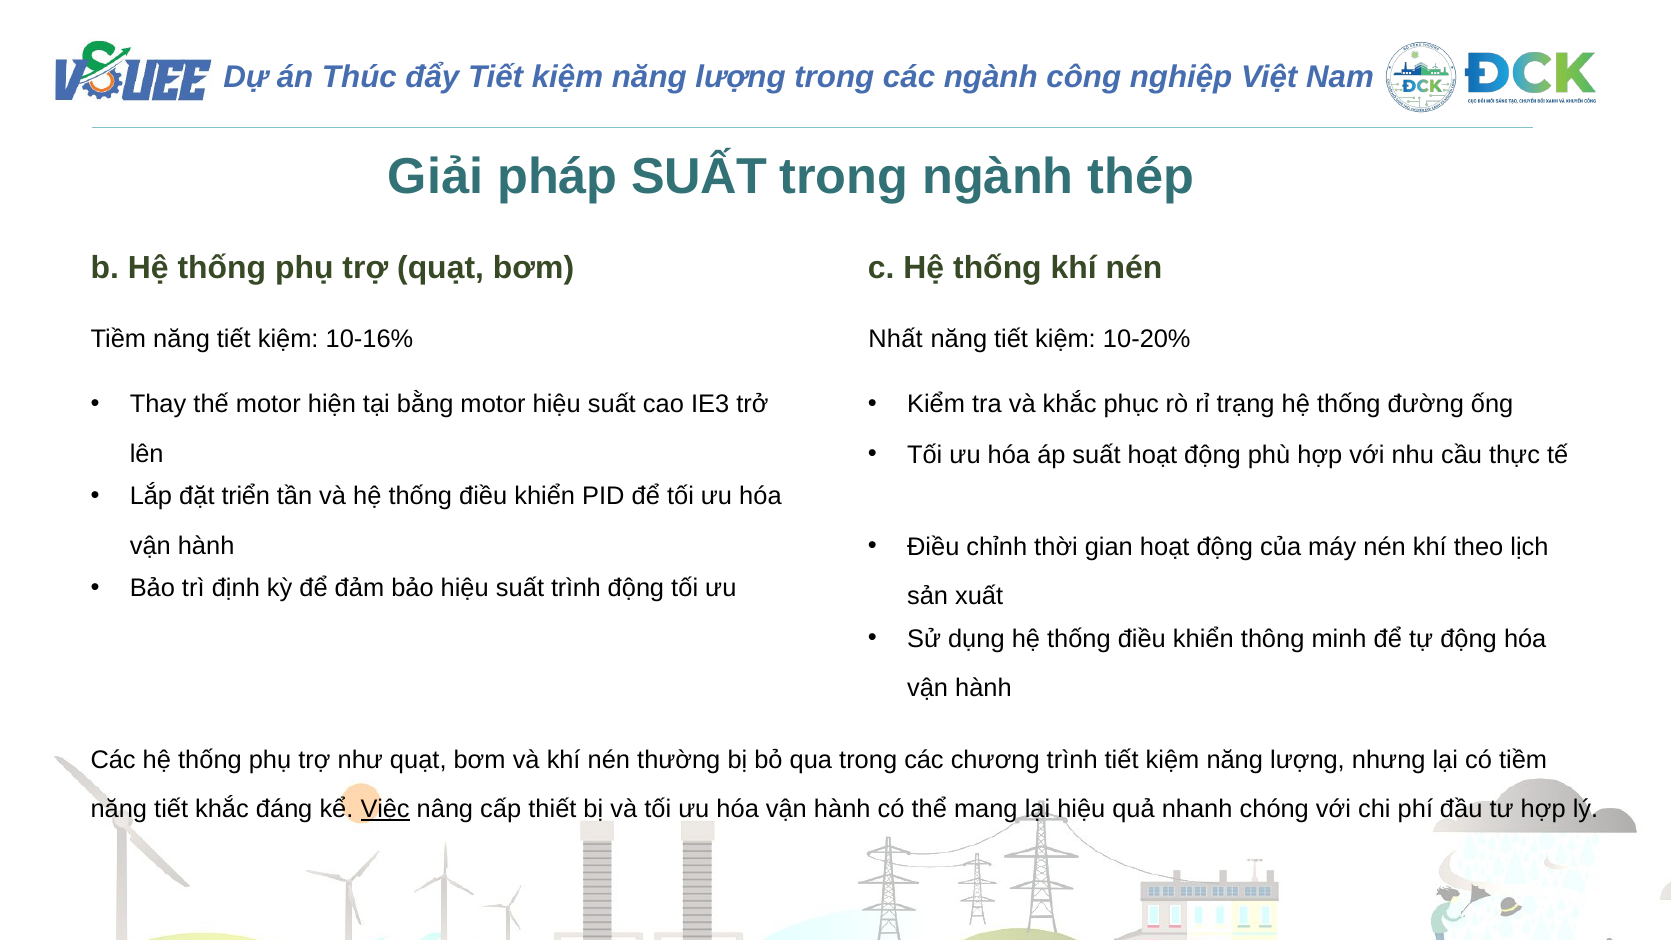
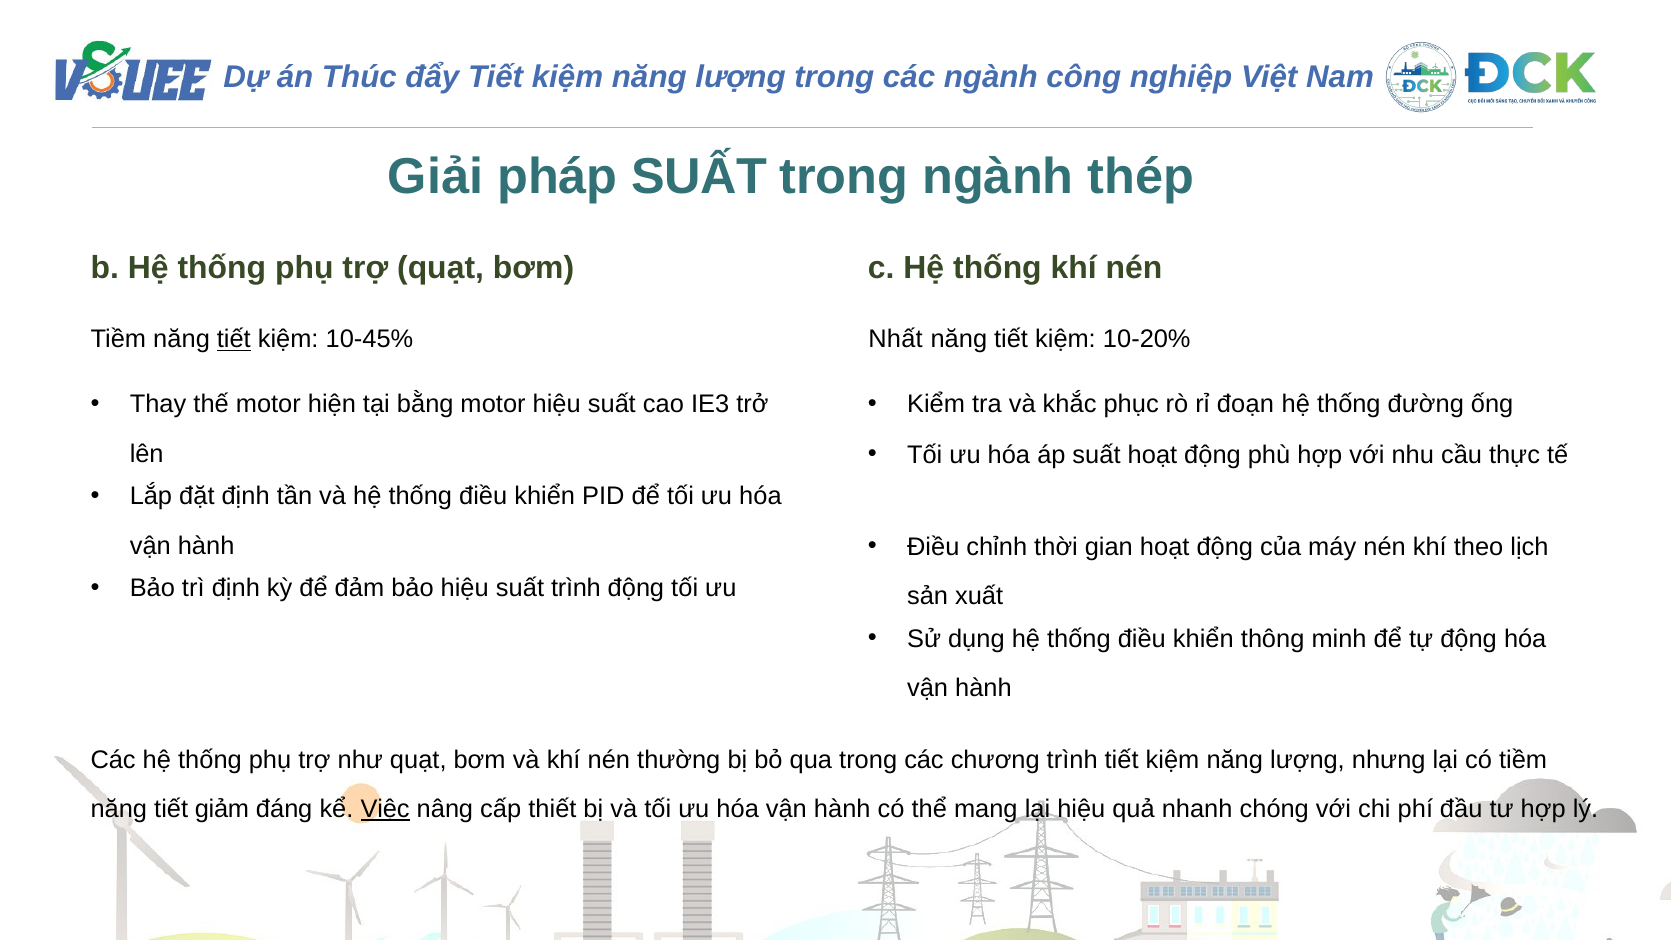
tiết at (234, 340) underline: none -> present
10-16%: 10-16% -> 10-45%
trạng: trạng -> đoạn
đặt triển: triển -> định
tiết khắc: khắc -> giảm
